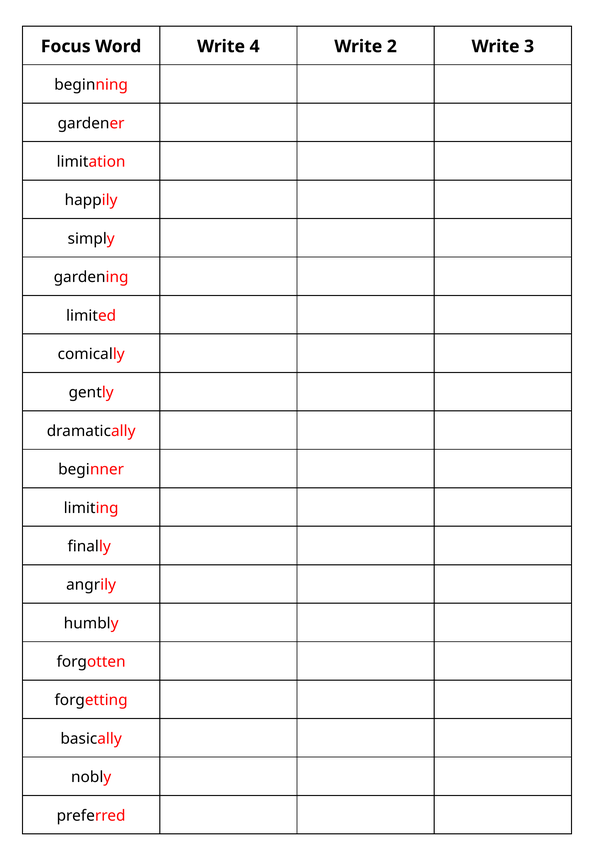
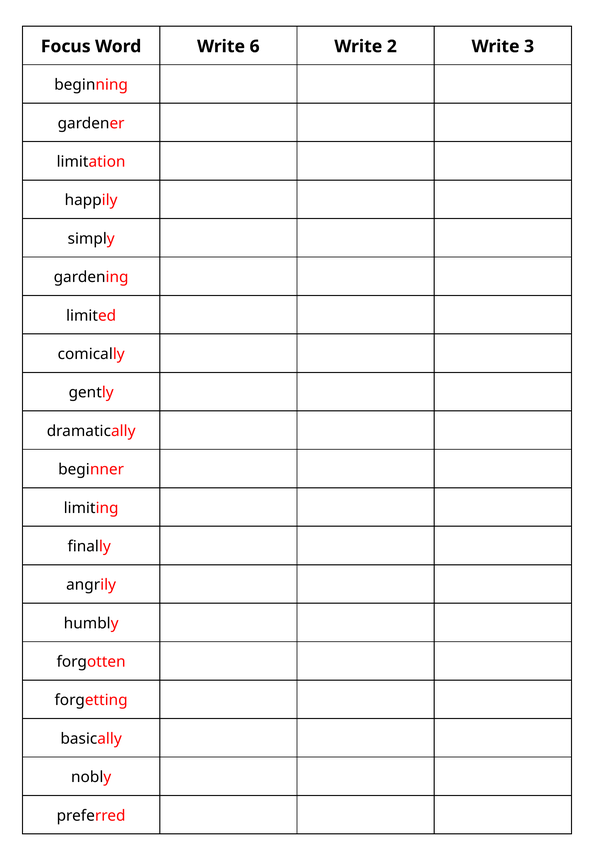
4: 4 -> 6
